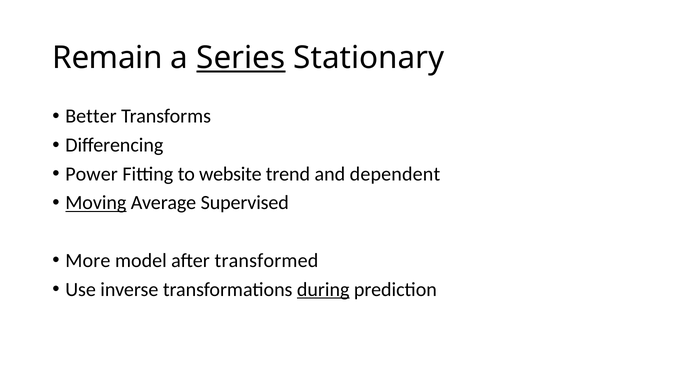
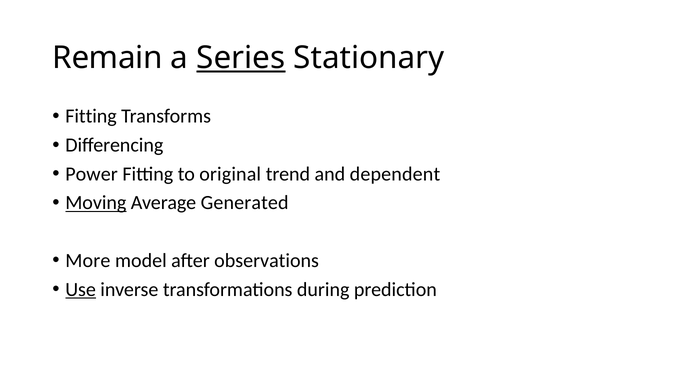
Better at (91, 116): Better -> Fitting
website: website -> original
Supervised: Supervised -> Generated
transformed: transformed -> observations
Use underline: none -> present
during underline: present -> none
